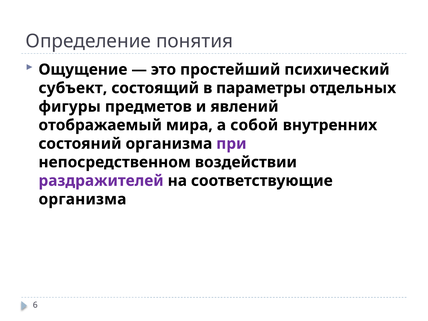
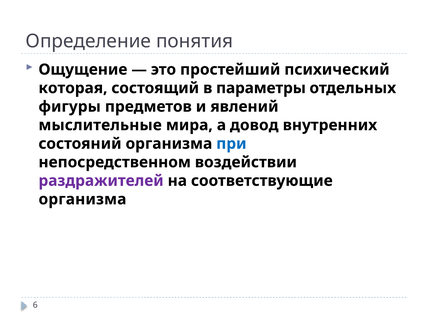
субъект: субъект -> которая
отображаемый: отображаемый -> мыслительные
собой: собой -> довод
при colour: purple -> blue
